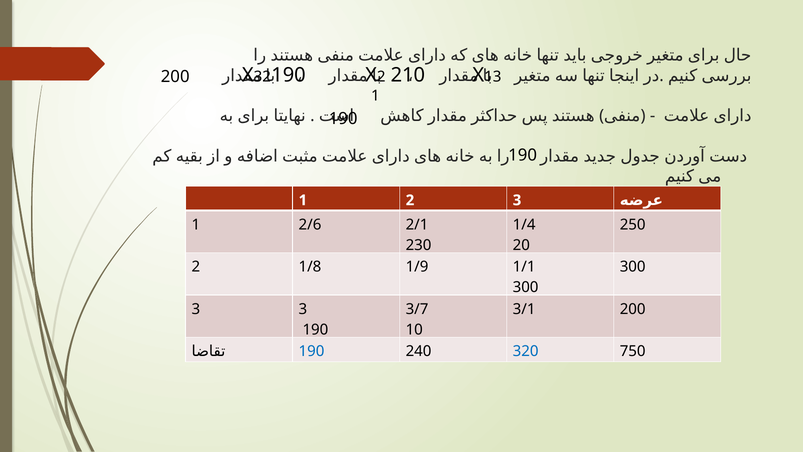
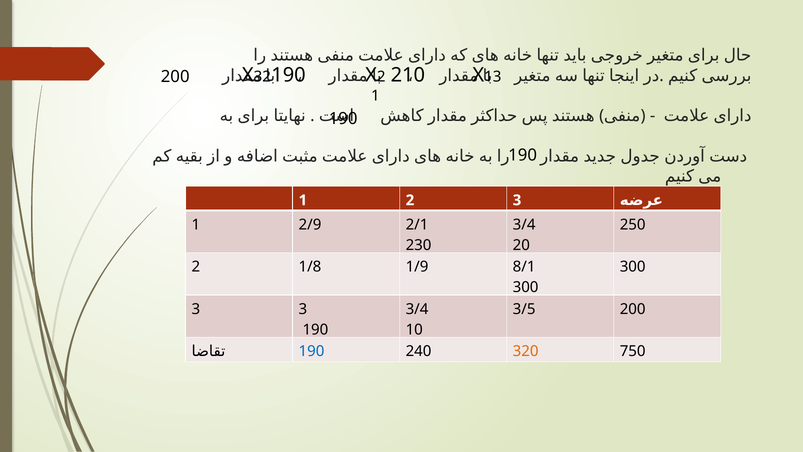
2/6: 2/6 -> 2/9
1/4 at (524, 225): 1/4 -> 3/4
1/1: 1/1 -> 8/1
3/7 at (417, 309): 3/7 -> 3/4
3/1: 3/1 -> 3/5
320 colour: blue -> orange
